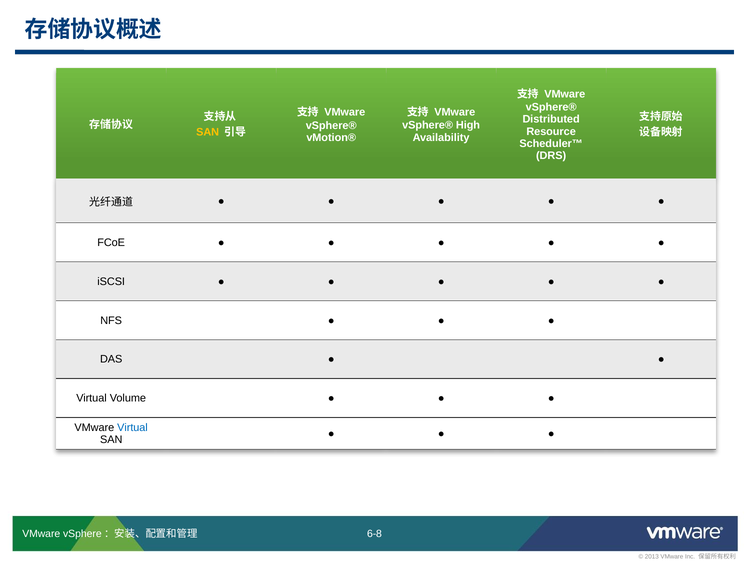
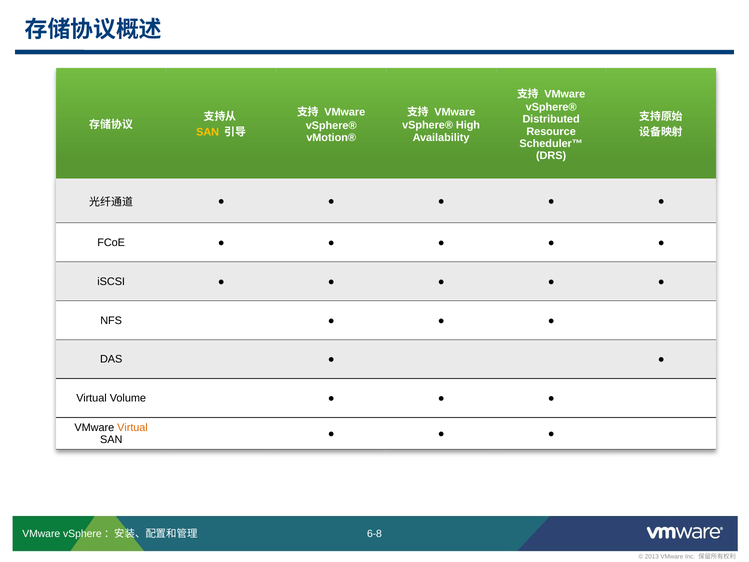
Virtual at (133, 427) colour: blue -> orange
